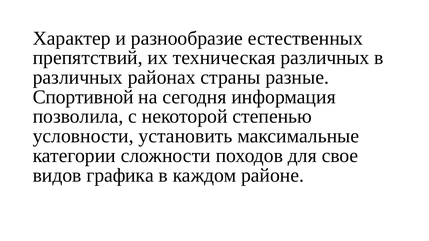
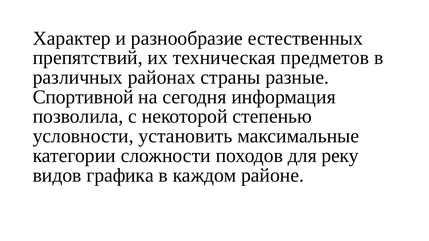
техническая различных: различных -> предметов
свое: свое -> реку
